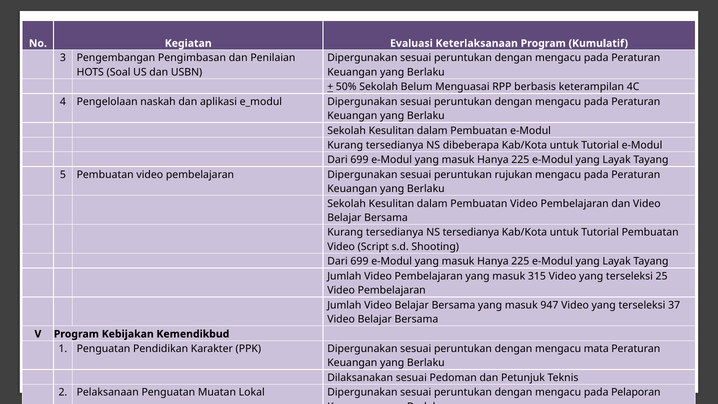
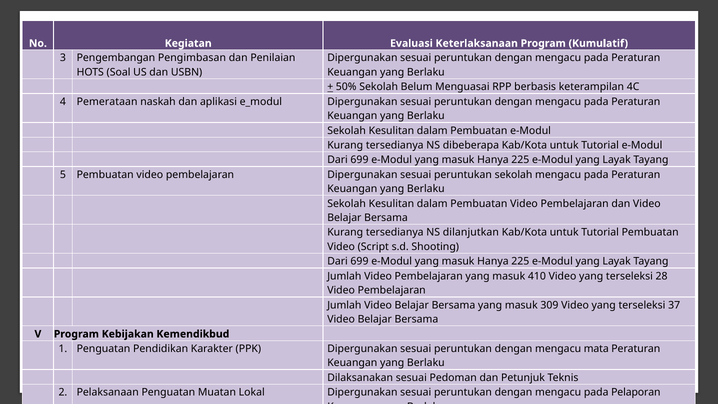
Pengelolaan: Pengelolaan -> Pemerataan
peruntukan rujukan: rujukan -> sekolah
NS tersedianya: tersedianya -> dilanjutkan
315: 315 -> 410
25: 25 -> 28
947: 947 -> 309
